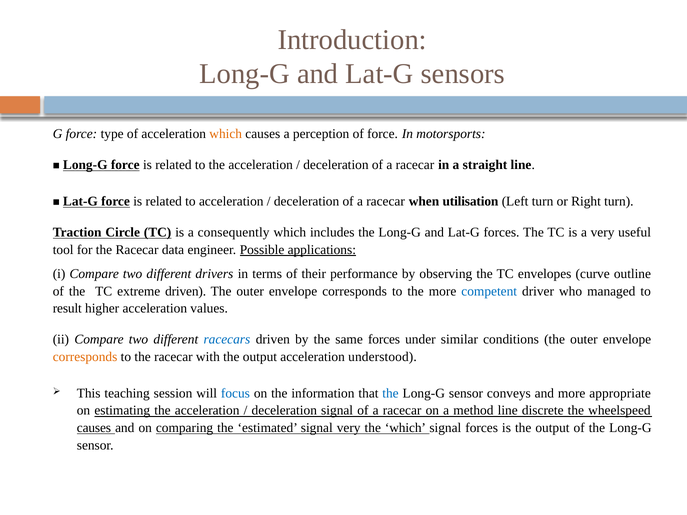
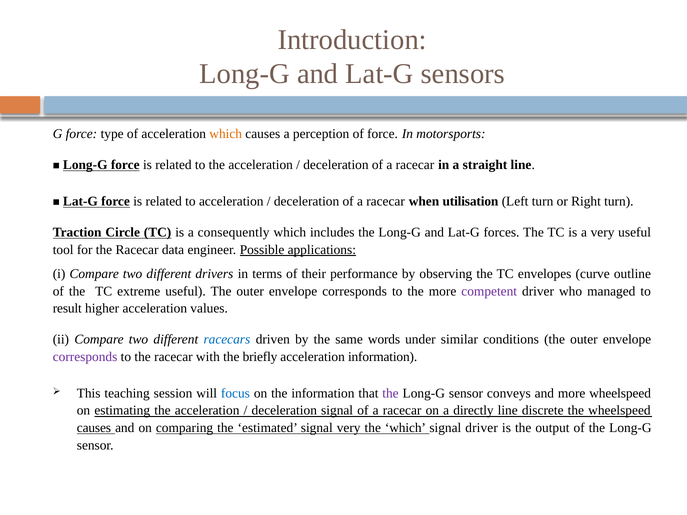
extreme driven: driven -> useful
competent colour: blue -> purple
same forces: forces -> words
corresponds at (85, 357) colour: orange -> purple
with the output: output -> briefly
acceleration understood: understood -> information
the at (390, 393) colour: blue -> purple
more appropriate: appropriate -> wheelspeed
method: method -> directly
signal forces: forces -> driver
